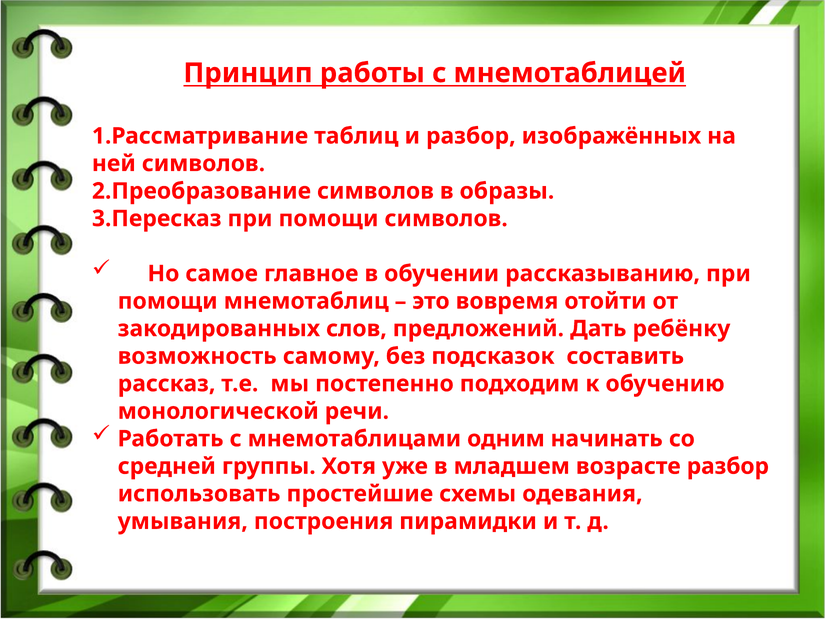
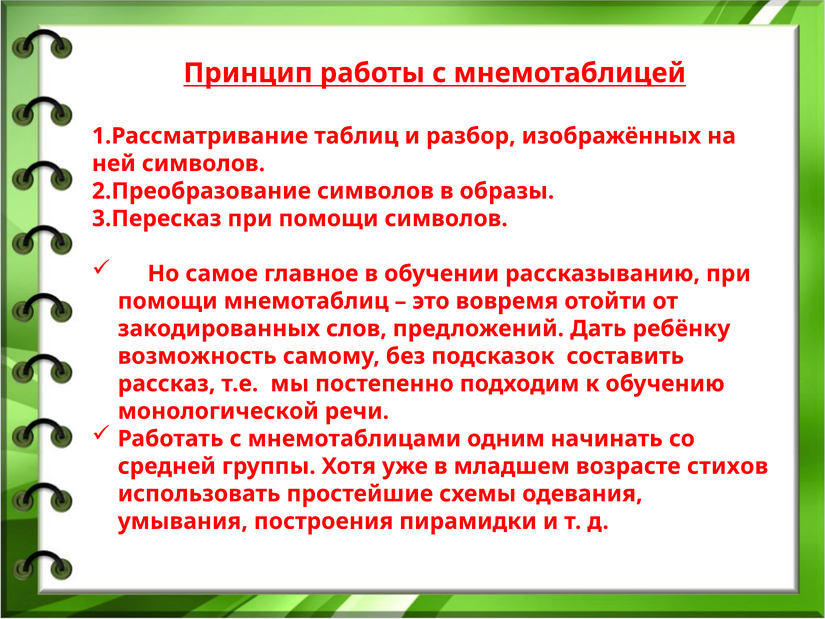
возрасте разбор: разбор -> стихов
